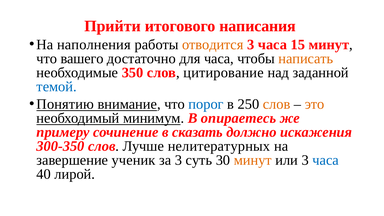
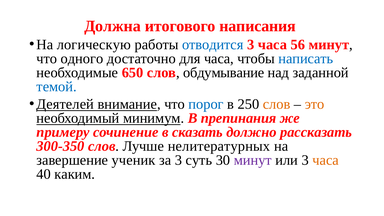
Прийти: Прийти -> Должна
наполнения: наполнения -> логическую
отводится colour: orange -> blue
15: 15 -> 56
вашего: вашего -> одного
написать colour: orange -> blue
350: 350 -> 650
цитирование: цитирование -> обдумывание
Понятию: Понятию -> Деятелей
опираетесь: опираетесь -> препинания
искажения: искажения -> рассказать
минут at (253, 160) colour: orange -> purple
часа at (326, 160) colour: blue -> orange
лирой: лирой -> каким
